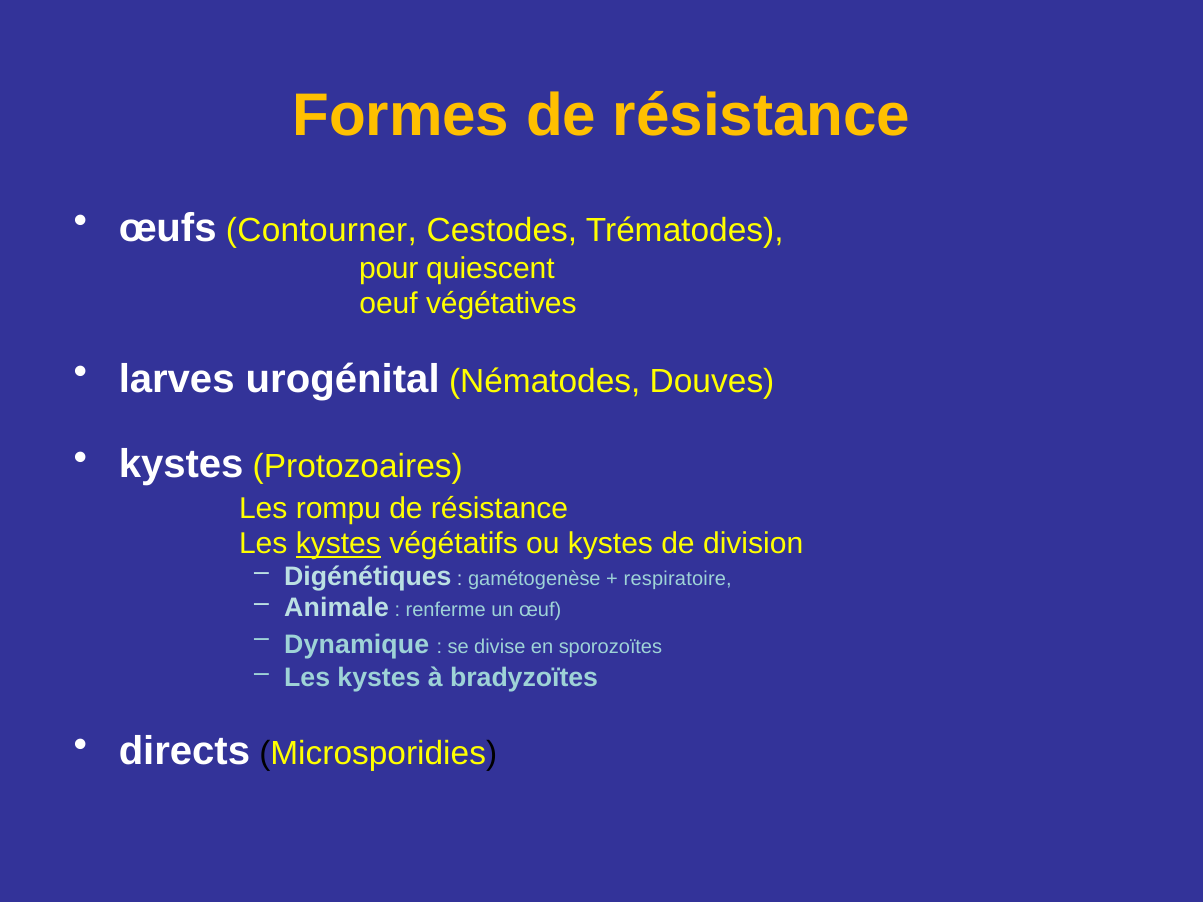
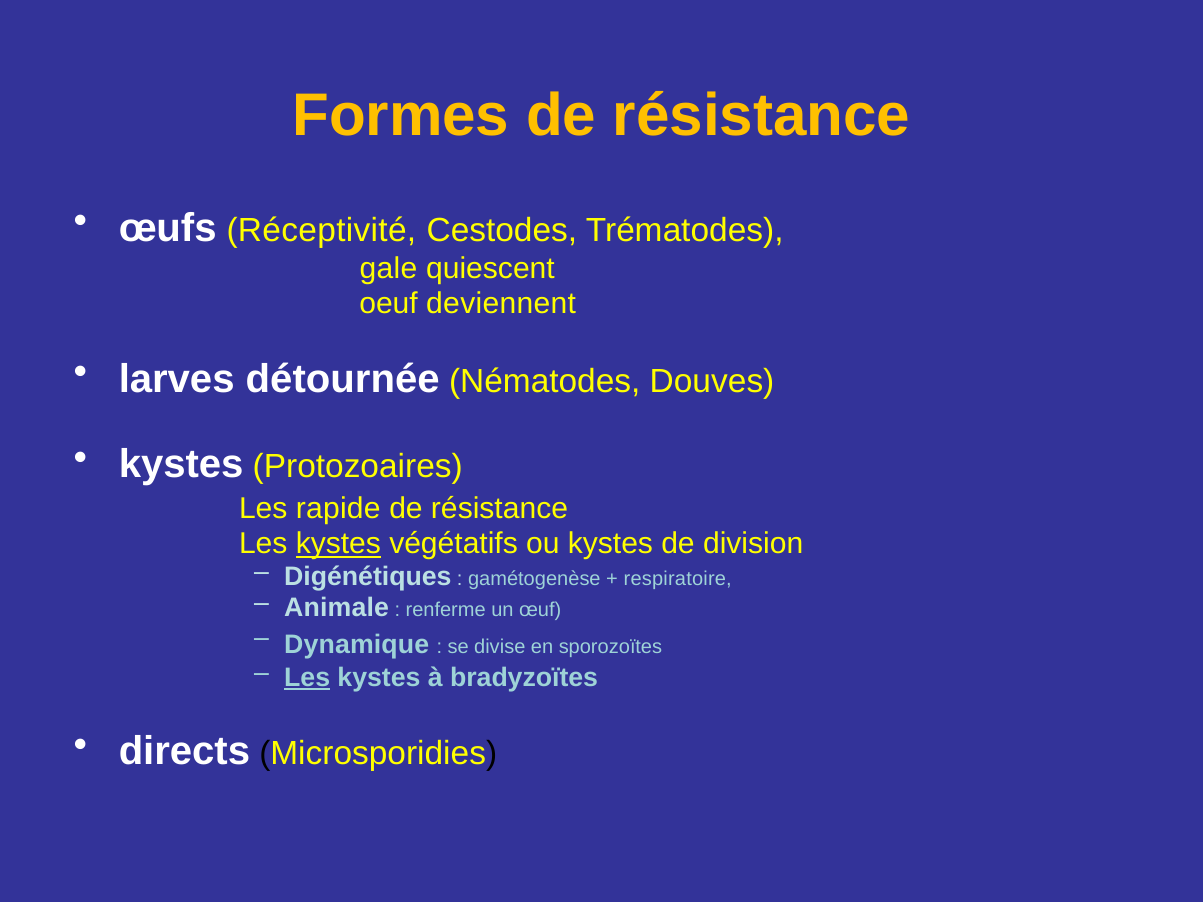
Contourner: Contourner -> Réceptivité
pour: pour -> gale
végétatives: végétatives -> deviennent
urogénital: urogénital -> détournée
rompu: rompu -> rapide
Les at (307, 677) underline: none -> present
